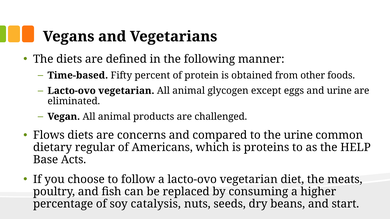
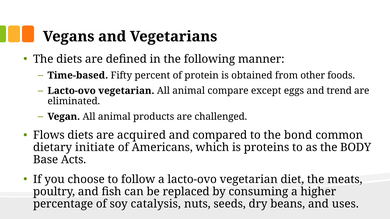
glycogen: glycogen -> compare
and urine: urine -> trend
concerns: concerns -> acquired
the urine: urine -> bond
regular: regular -> initiate
HELP: HELP -> BODY
start: start -> uses
